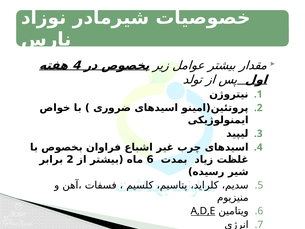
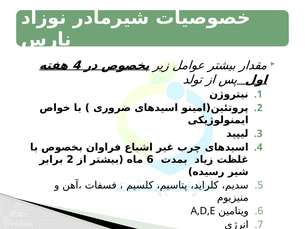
A,D,E underline: present -> none
